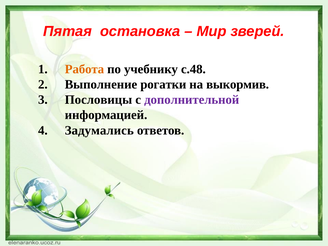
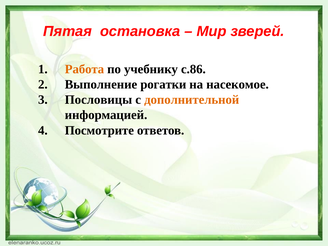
с.48: с.48 -> с.86
выкормив: выкормив -> насекомое
дополнительной colour: purple -> orange
Задумались: Задумались -> Посмотрите
